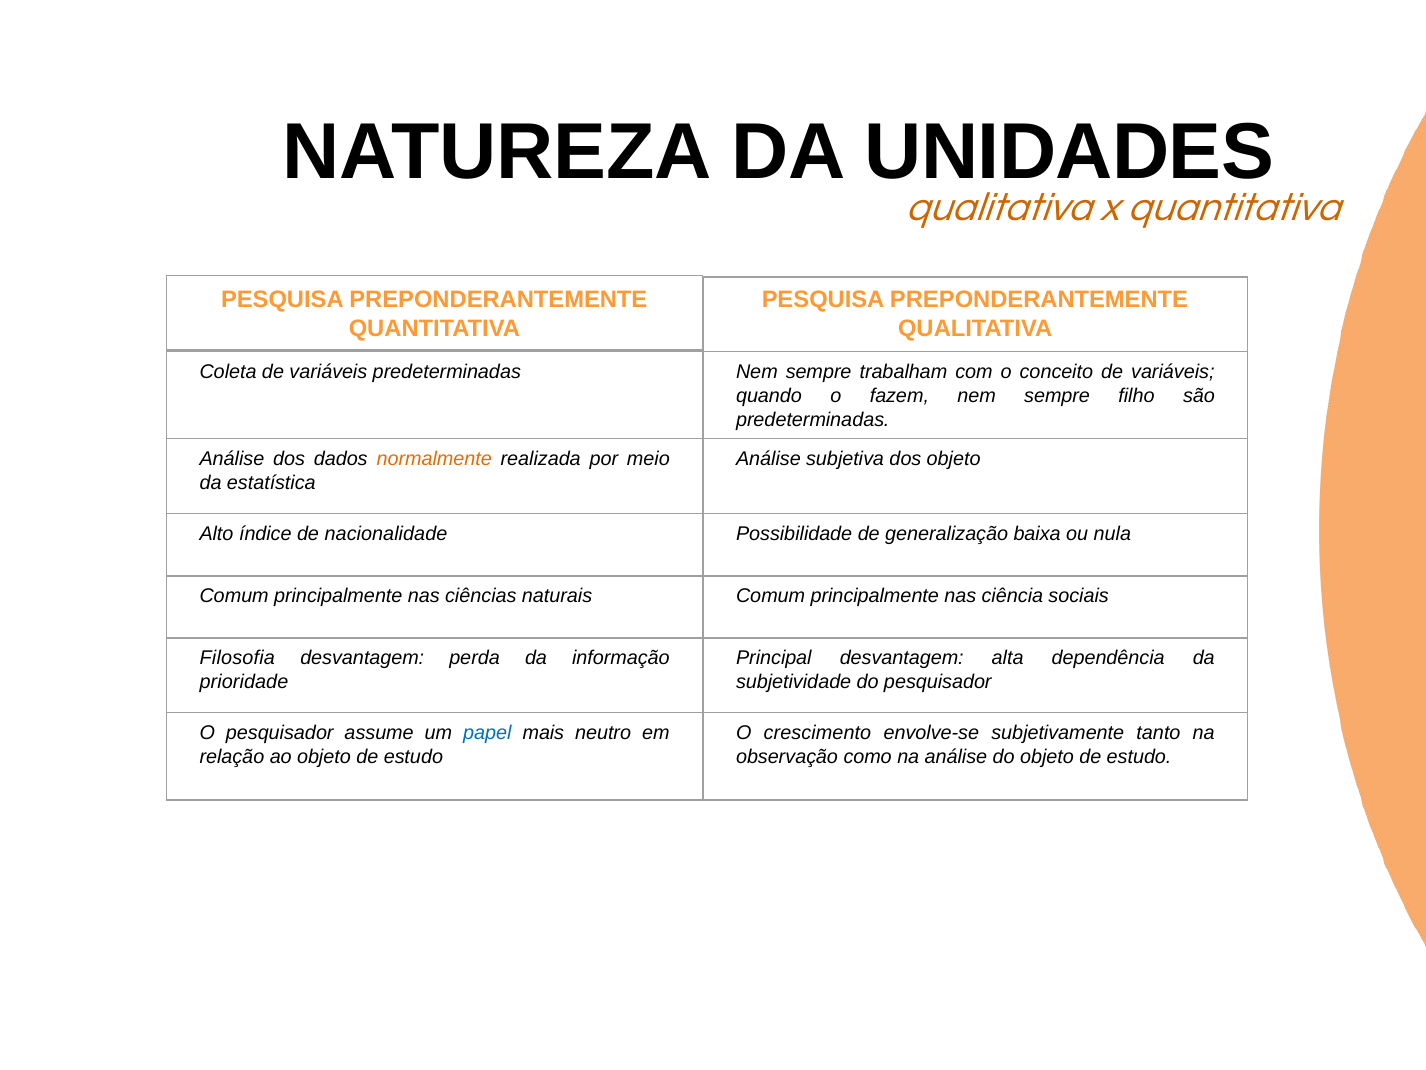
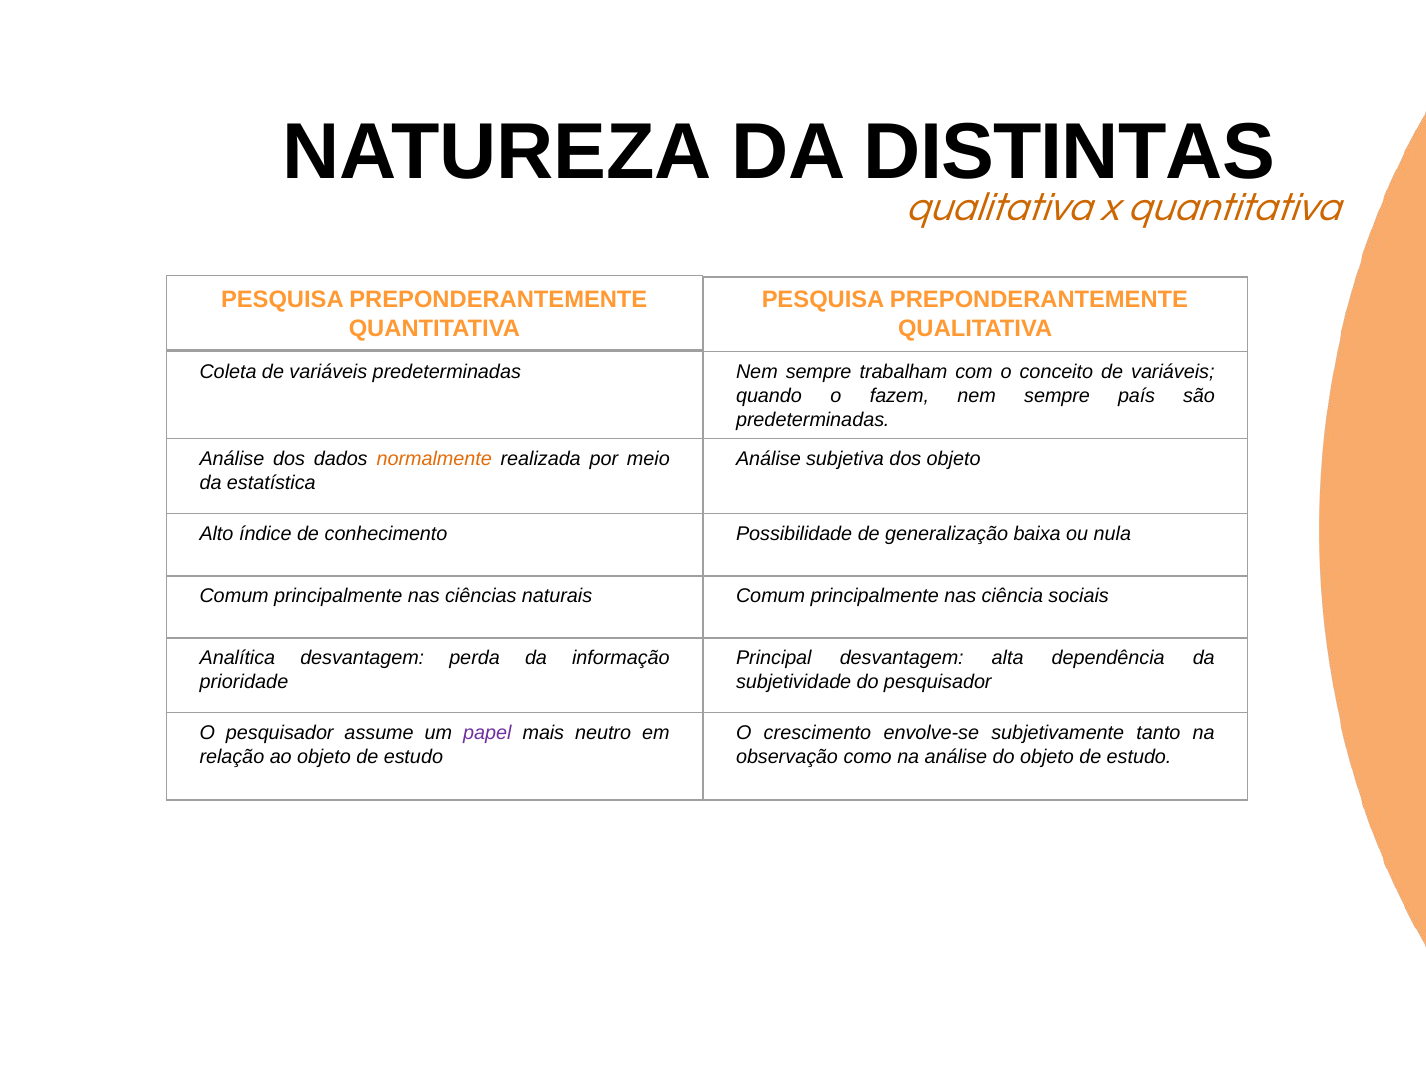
UNIDADES: UNIDADES -> DISTINTAS
filho: filho -> país
nacionalidade: nacionalidade -> conhecimento
Filosofia: Filosofia -> Analítica
papel colour: blue -> purple
